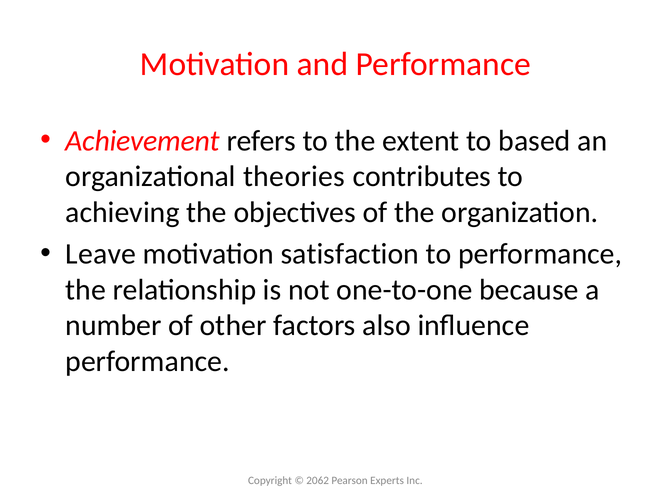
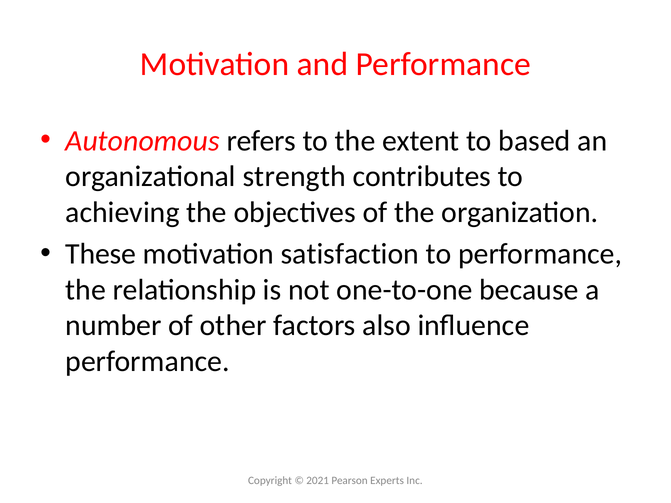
Achievement: Achievement -> Autonomous
theories: theories -> strength
Leave: Leave -> These
2062: 2062 -> 2021
